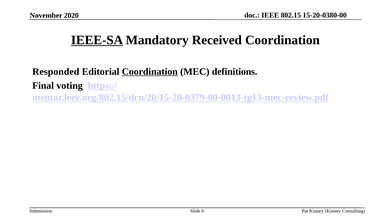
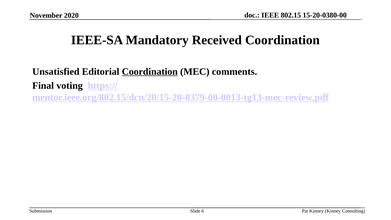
IEEE-SA underline: present -> none
Responded: Responded -> Unsatisfied
definitions: definitions -> comments
